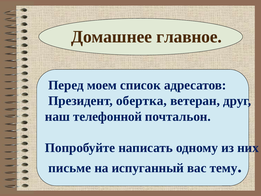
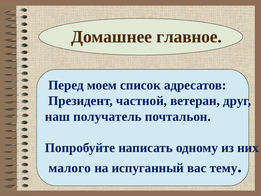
обертка: обертка -> частной
телефонной: телефонной -> получатель
письме: письме -> малого
